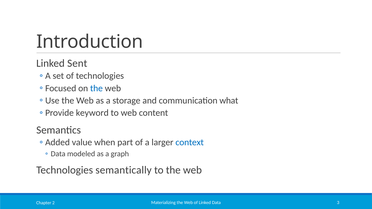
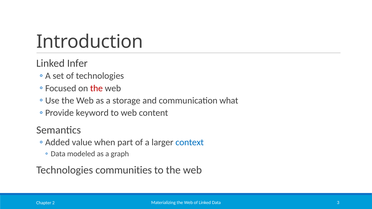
Sent: Sent -> Infer
the at (96, 88) colour: blue -> red
semantically: semantically -> communities
